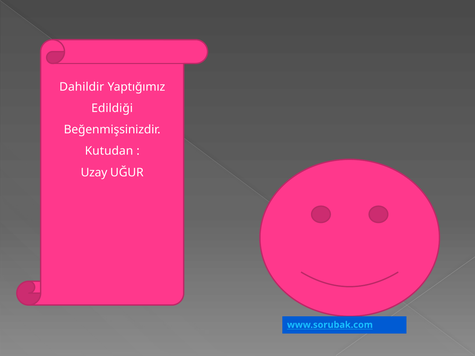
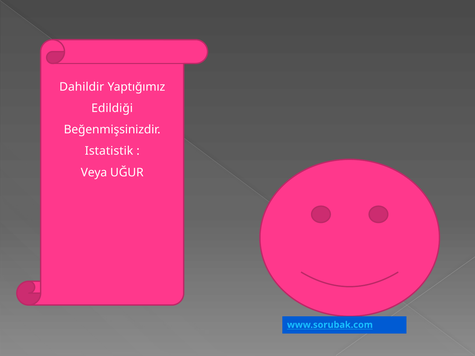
Kutudan: Kutudan -> Istatistik
Uzay: Uzay -> Veya
